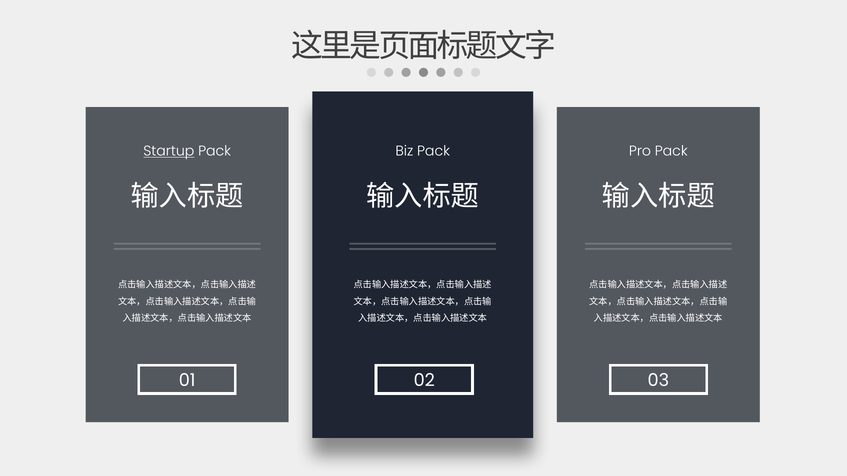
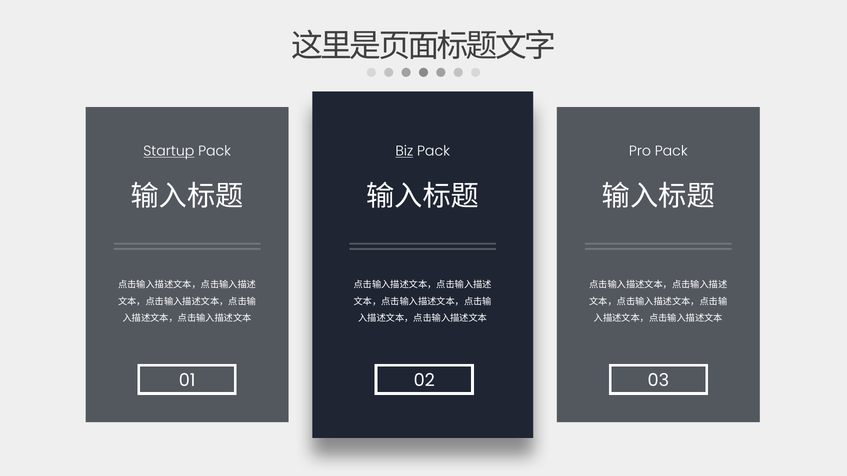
Biz underline: none -> present
